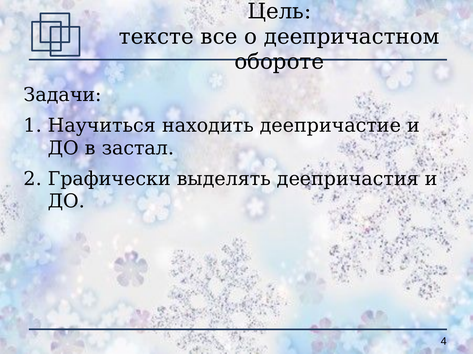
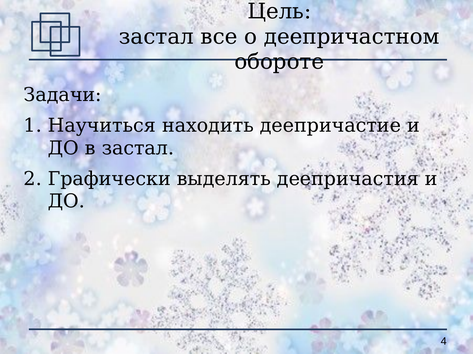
тексте at (156, 37): тексте -> застал
